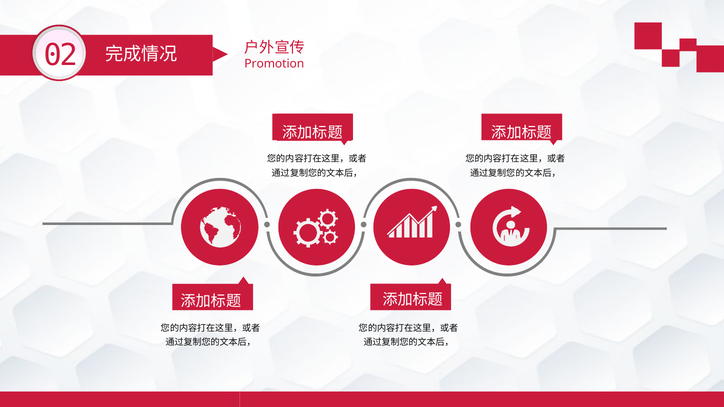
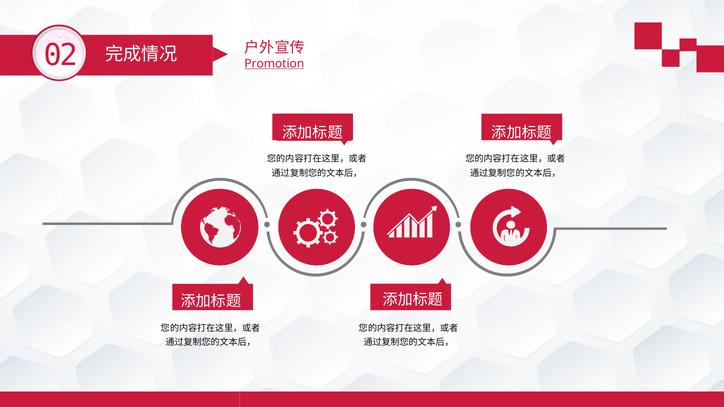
Promotion underline: none -> present
